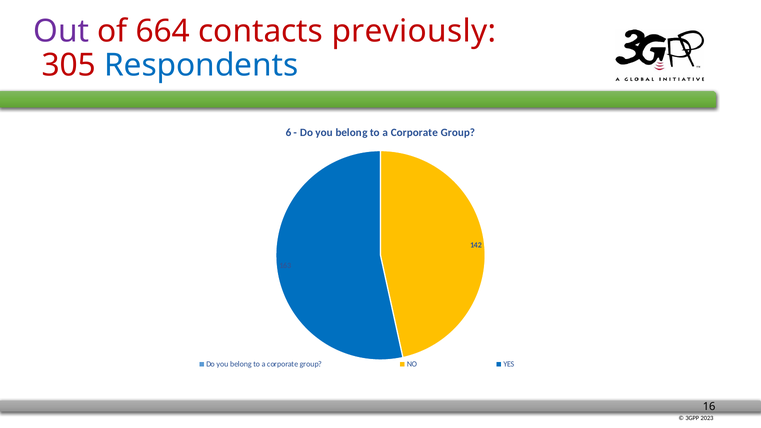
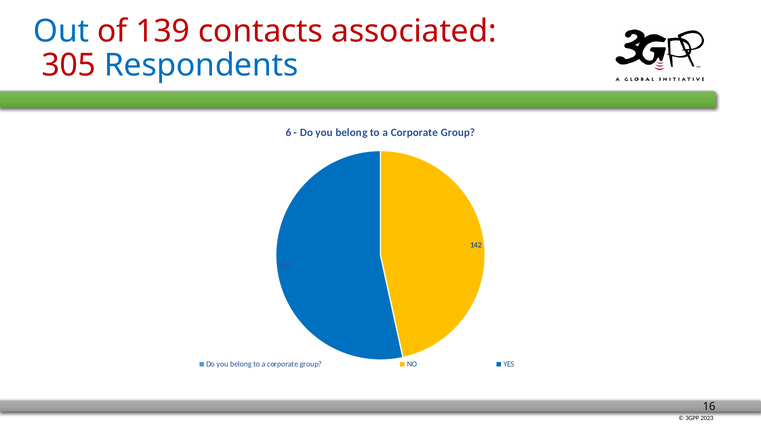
Out colour: purple -> blue
664: 664 -> 139
previously: previously -> associated
